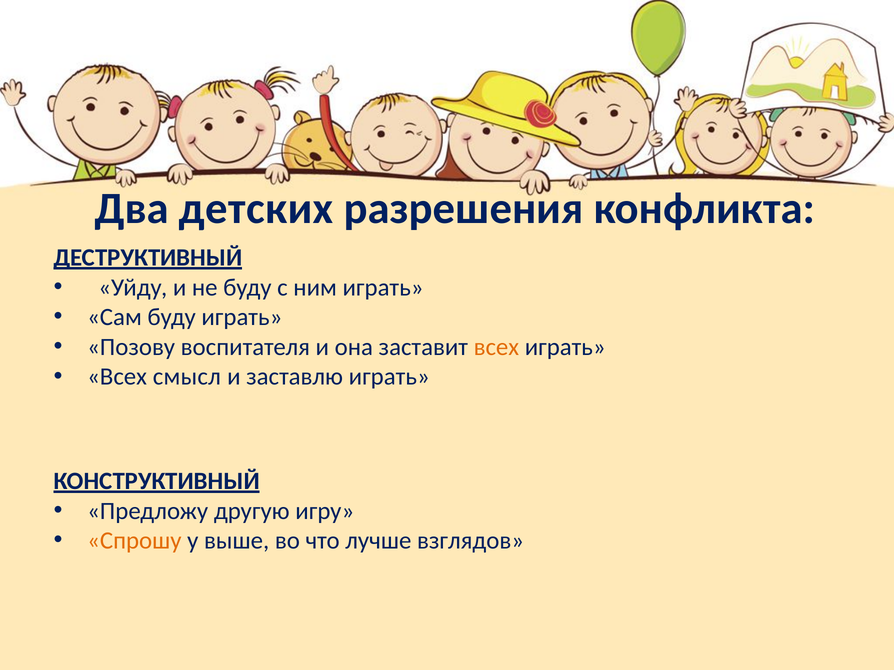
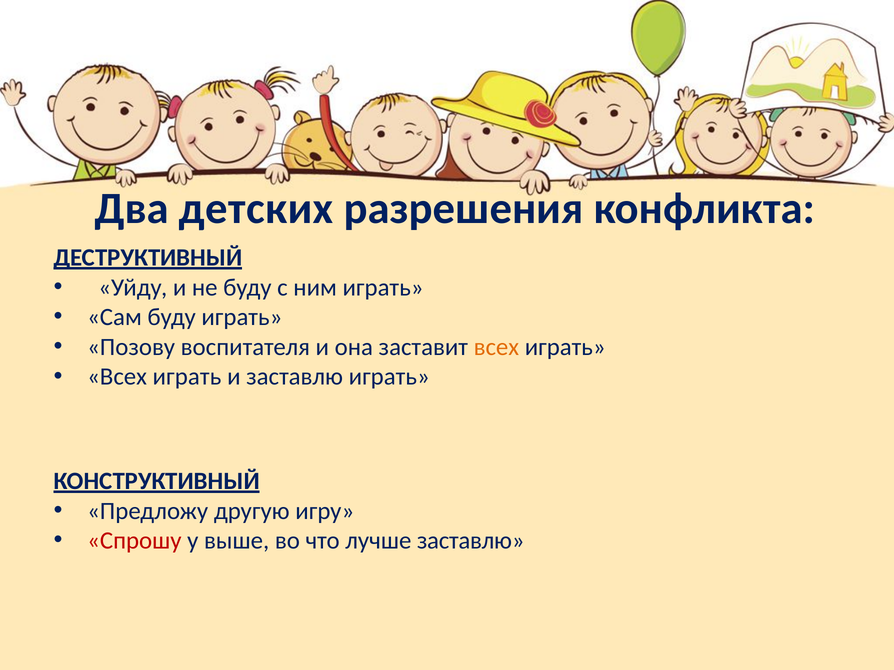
смысл at (187, 377): смысл -> играть
Спрошу colour: orange -> red
лучше взглядов: взглядов -> заставлю
